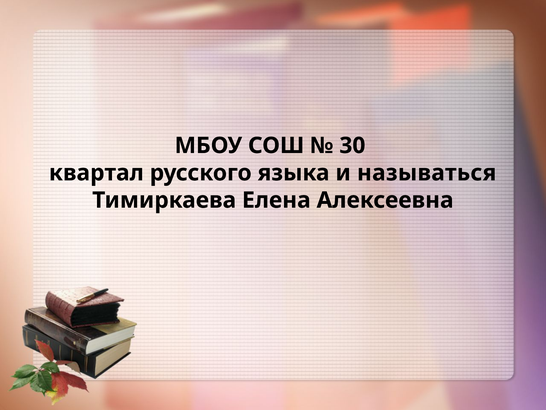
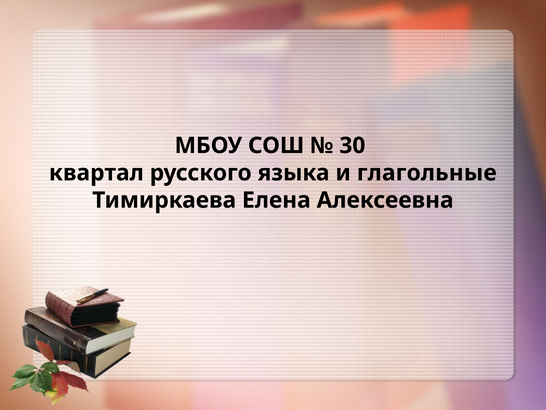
называться: называться -> глагольные
